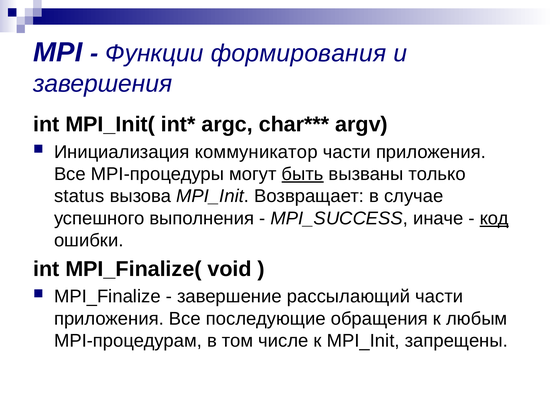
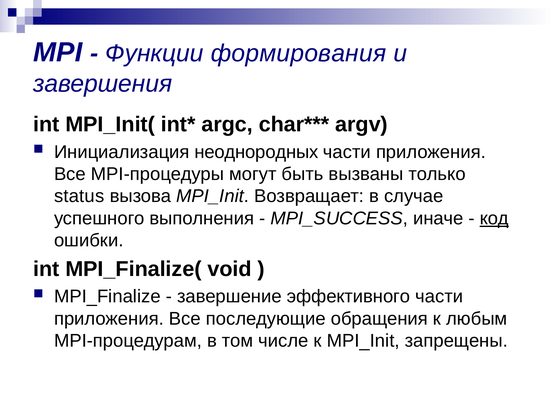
коммуникатор: коммуникатор -> неоднородных
быть underline: present -> none
рассылающий: рассылающий -> эффективного
